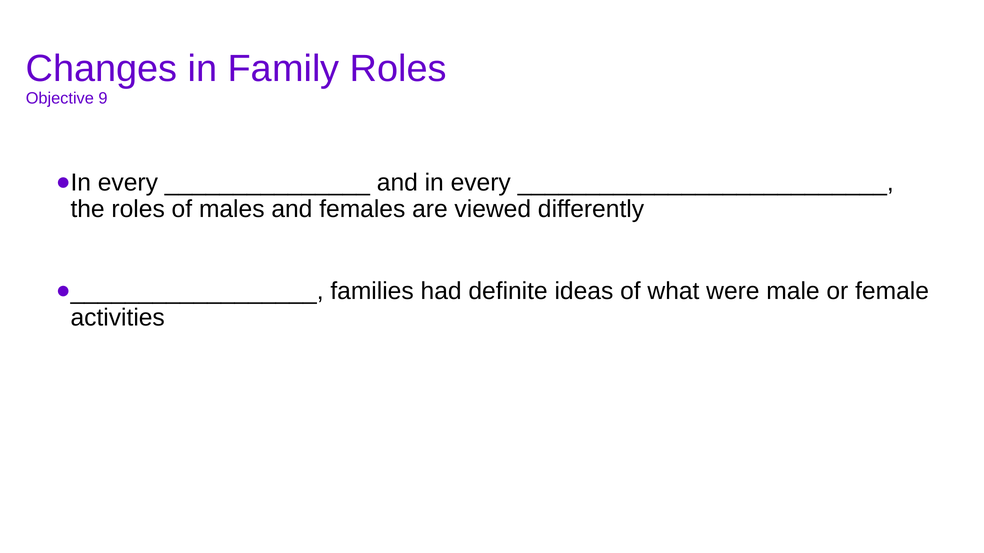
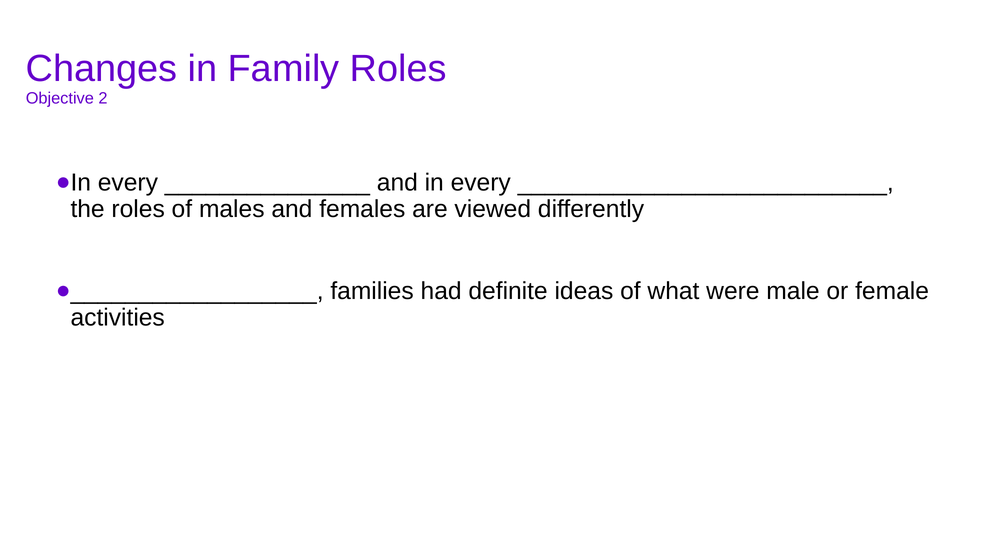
9: 9 -> 2
